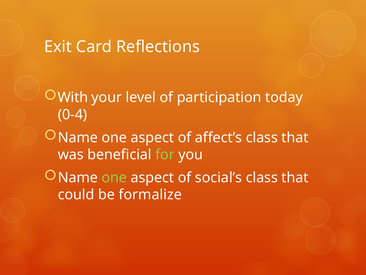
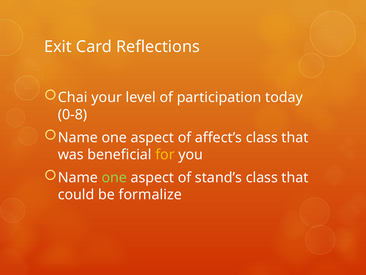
With: With -> Chai
0-4: 0-4 -> 0-8
for colour: light green -> yellow
social’s: social’s -> stand’s
